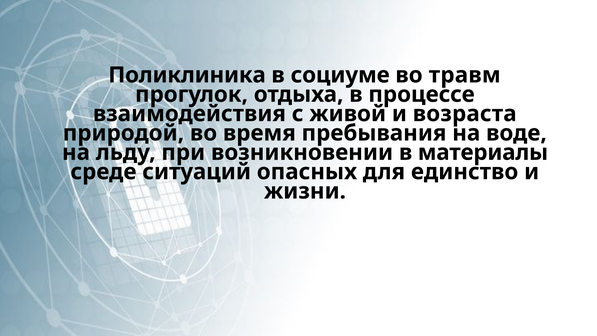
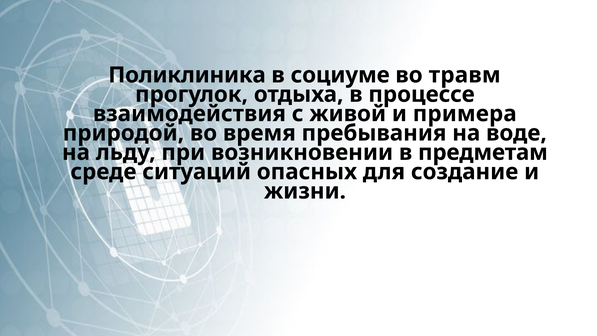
возраста: возраста -> примера
материалы: материалы -> предметам
единство: единство -> создание
